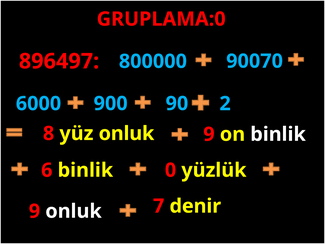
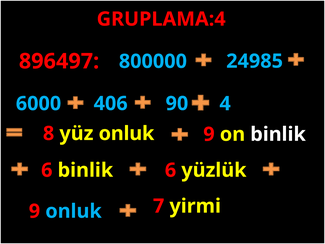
GRUPLAMA:0: GRUPLAMA:0 -> GRUPLAMA:4
90070: 90070 -> 24985
900: 900 -> 406
2: 2 -> 4
6 binlik 0: 0 -> 6
onluk at (74, 211) colour: white -> light blue
denir: denir -> yirmi
